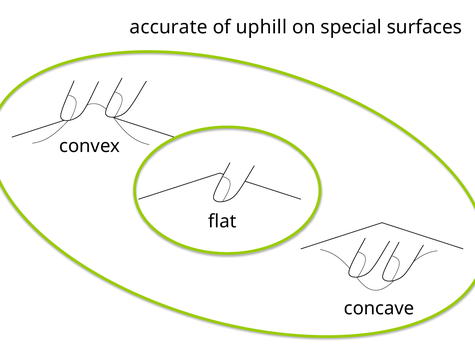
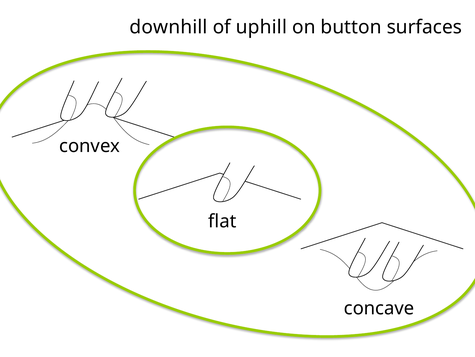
accurate: accurate -> downhill
special: special -> button
